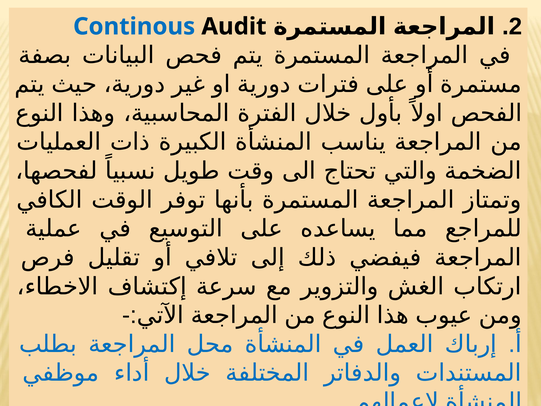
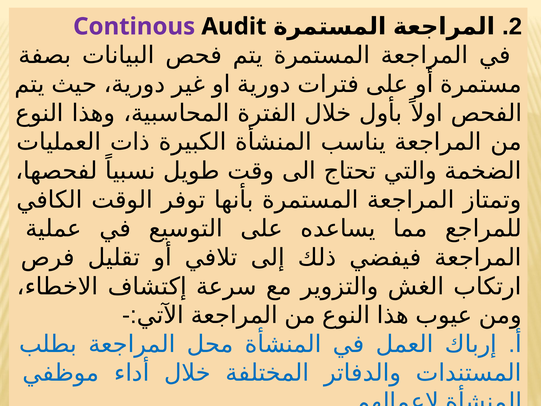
Continous colour: blue -> purple
